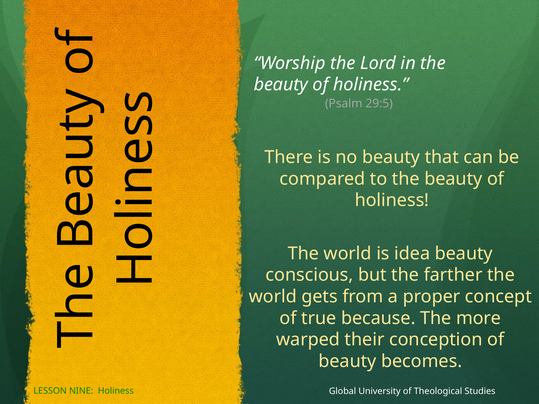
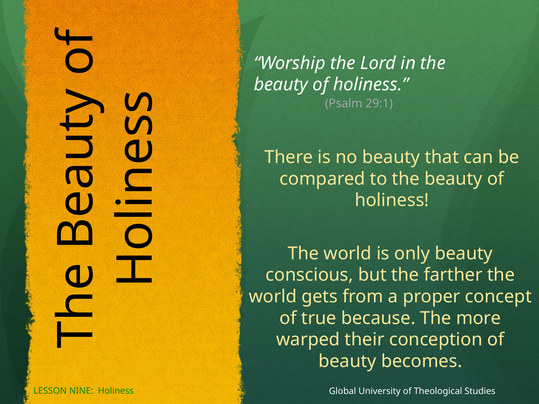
29:5: 29:5 -> 29:1
idea: idea -> only
